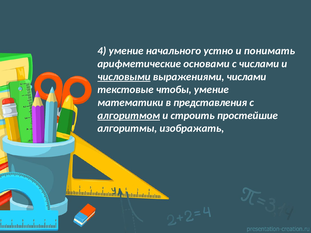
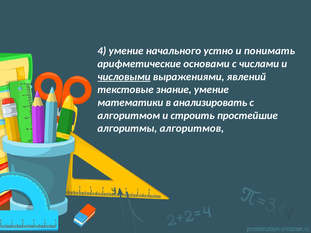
выражениями числами: числами -> явлений
чтобы: чтобы -> знание
представления: представления -> анализировать
алгоритмом underline: present -> none
изображать: изображать -> алгоритмов
